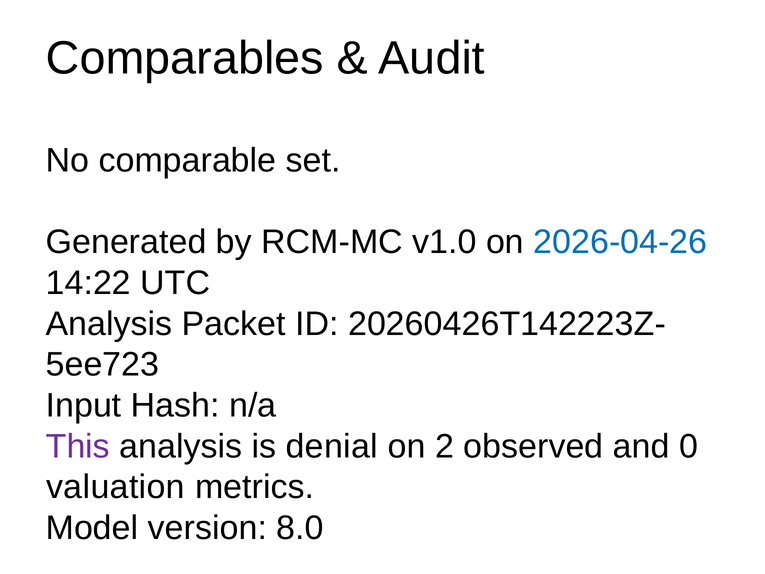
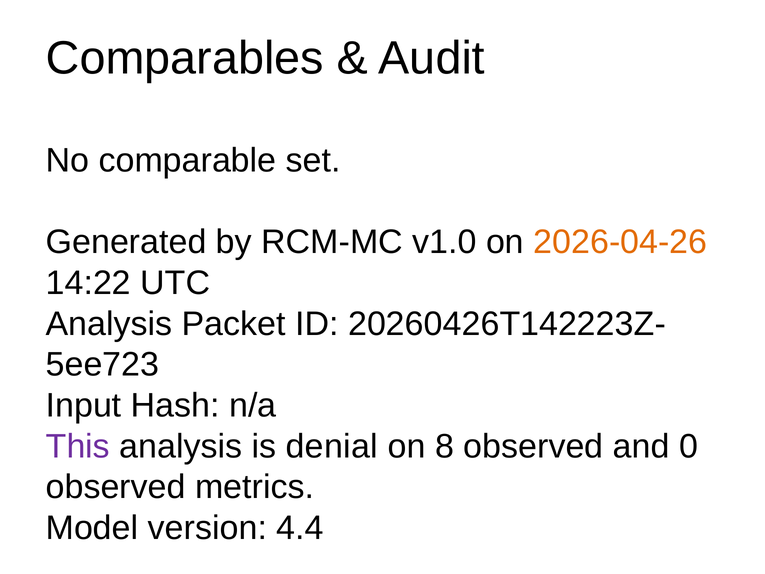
2026-04-26 colour: blue -> orange
2: 2 -> 8
valuation at (116, 487): valuation -> observed
8.0: 8.0 -> 4.4
